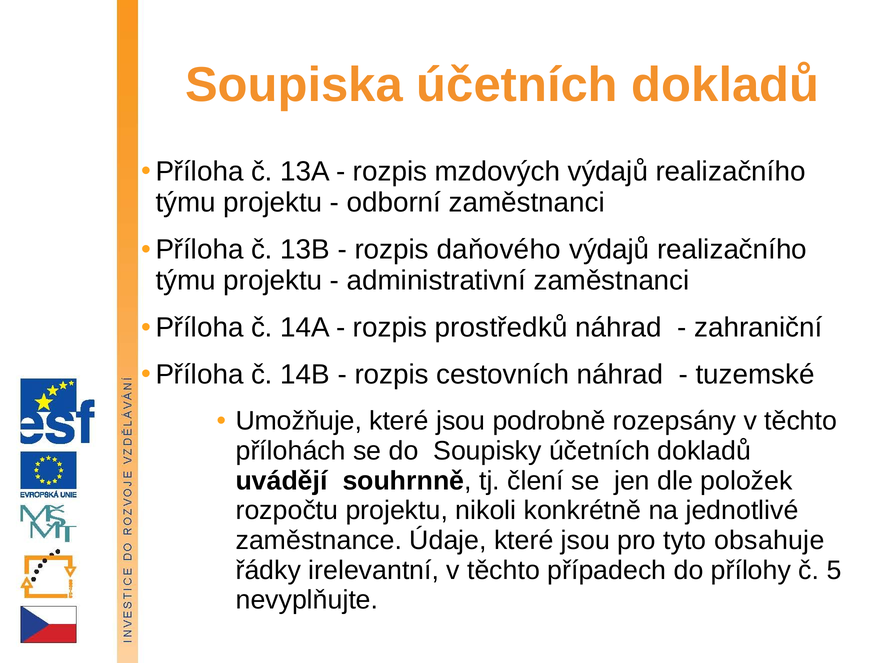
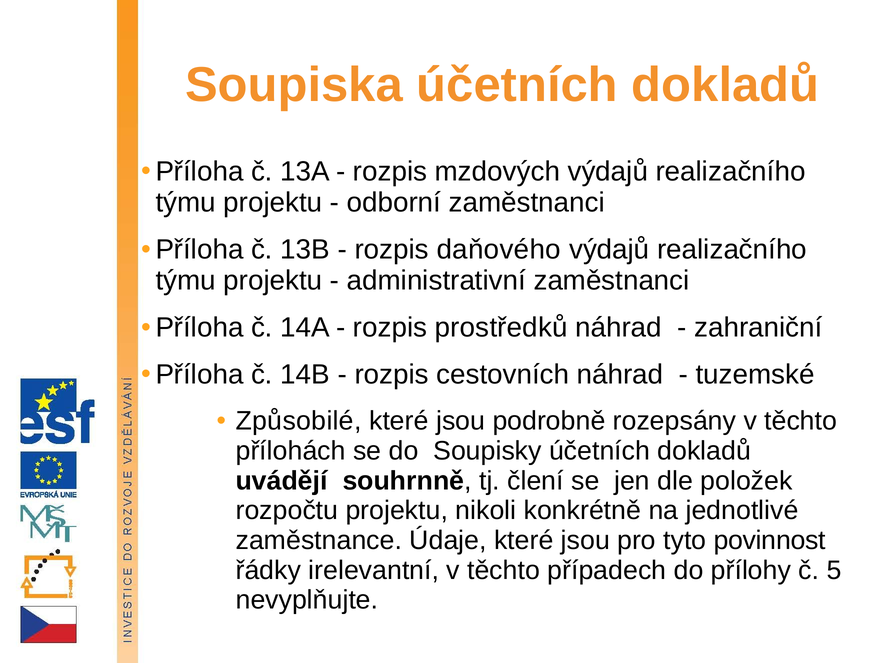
Umožňuje: Umožňuje -> Způsobilé
obsahuje: obsahuje -> povinnost
